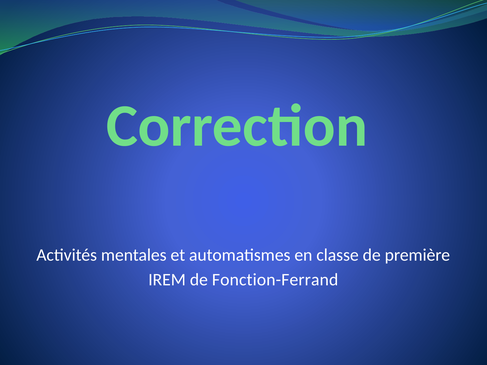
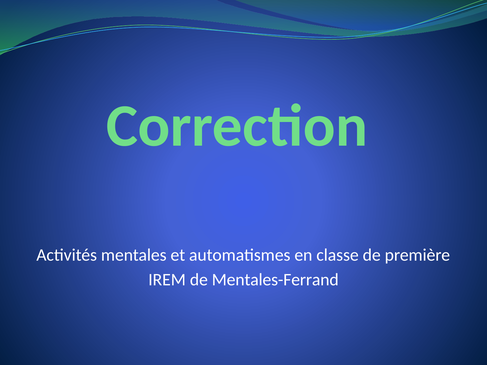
Fonction-Ferrand: Fonction-Ferrand -> Mentales-Ferrand
